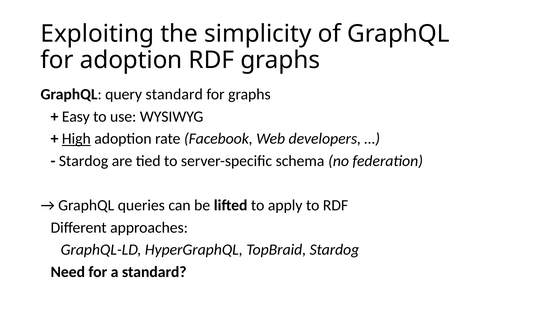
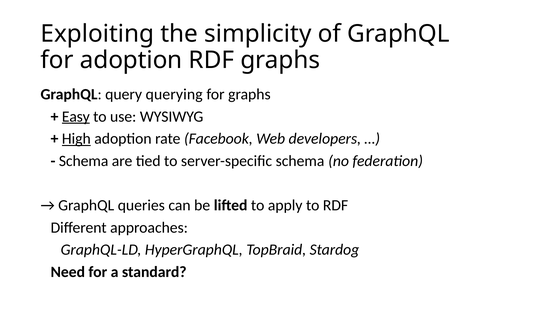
query standard: standard -> querying
Easy underline: none -> present
Stardog at (84, 161): Stardog -> Schema
